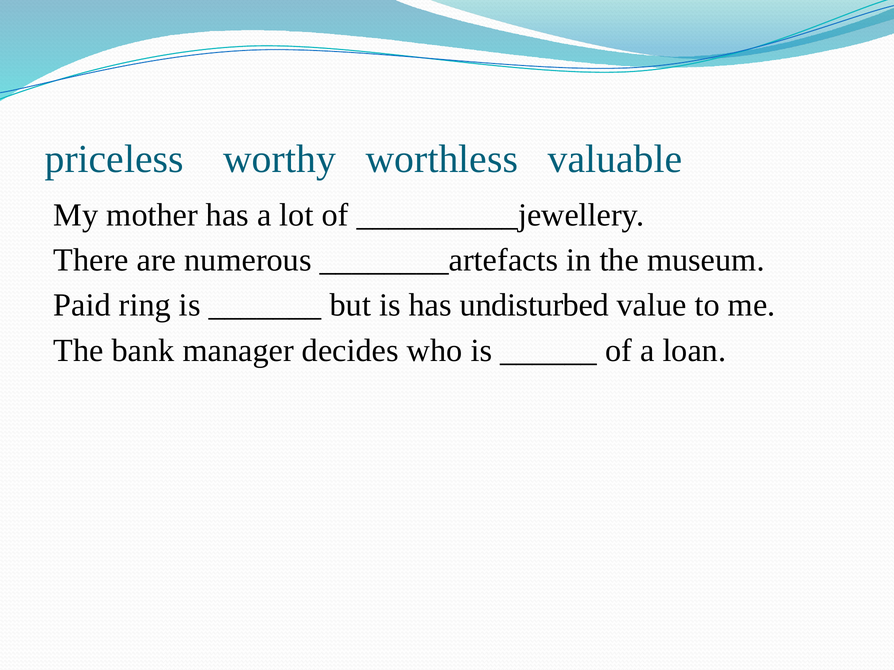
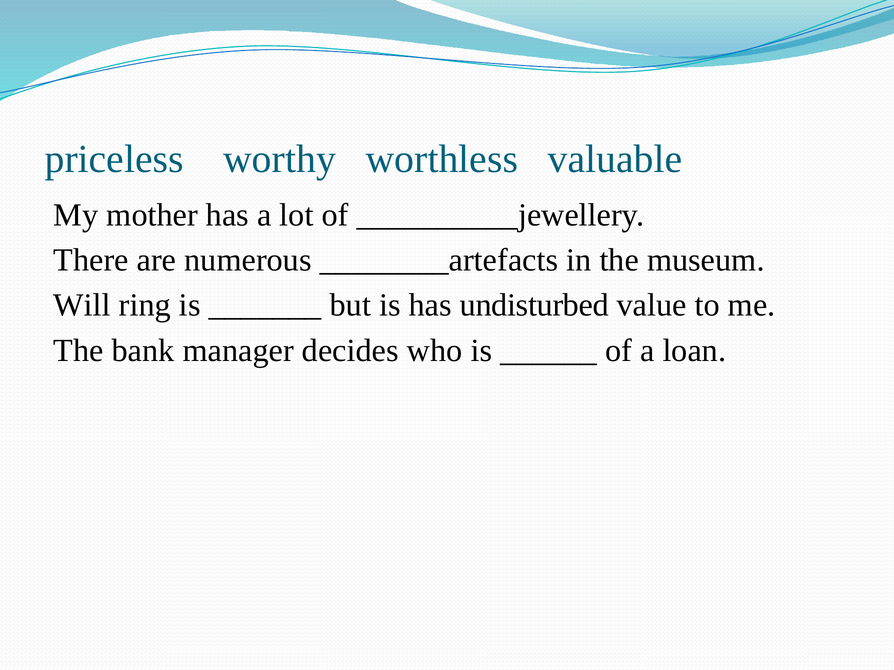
Paid: Paid -> Will
